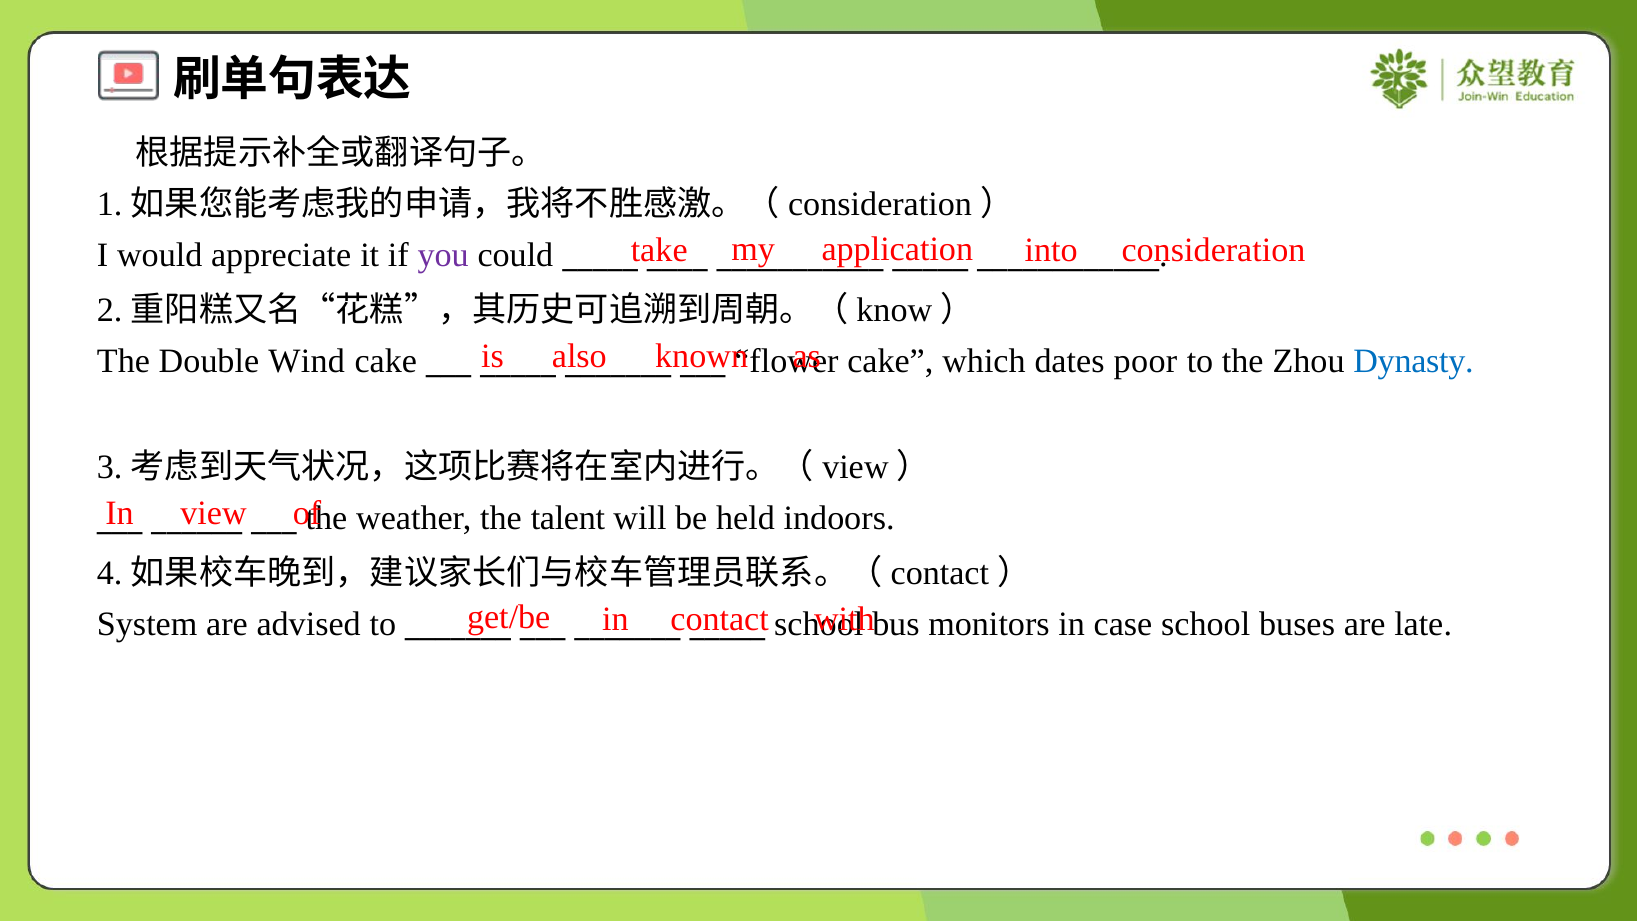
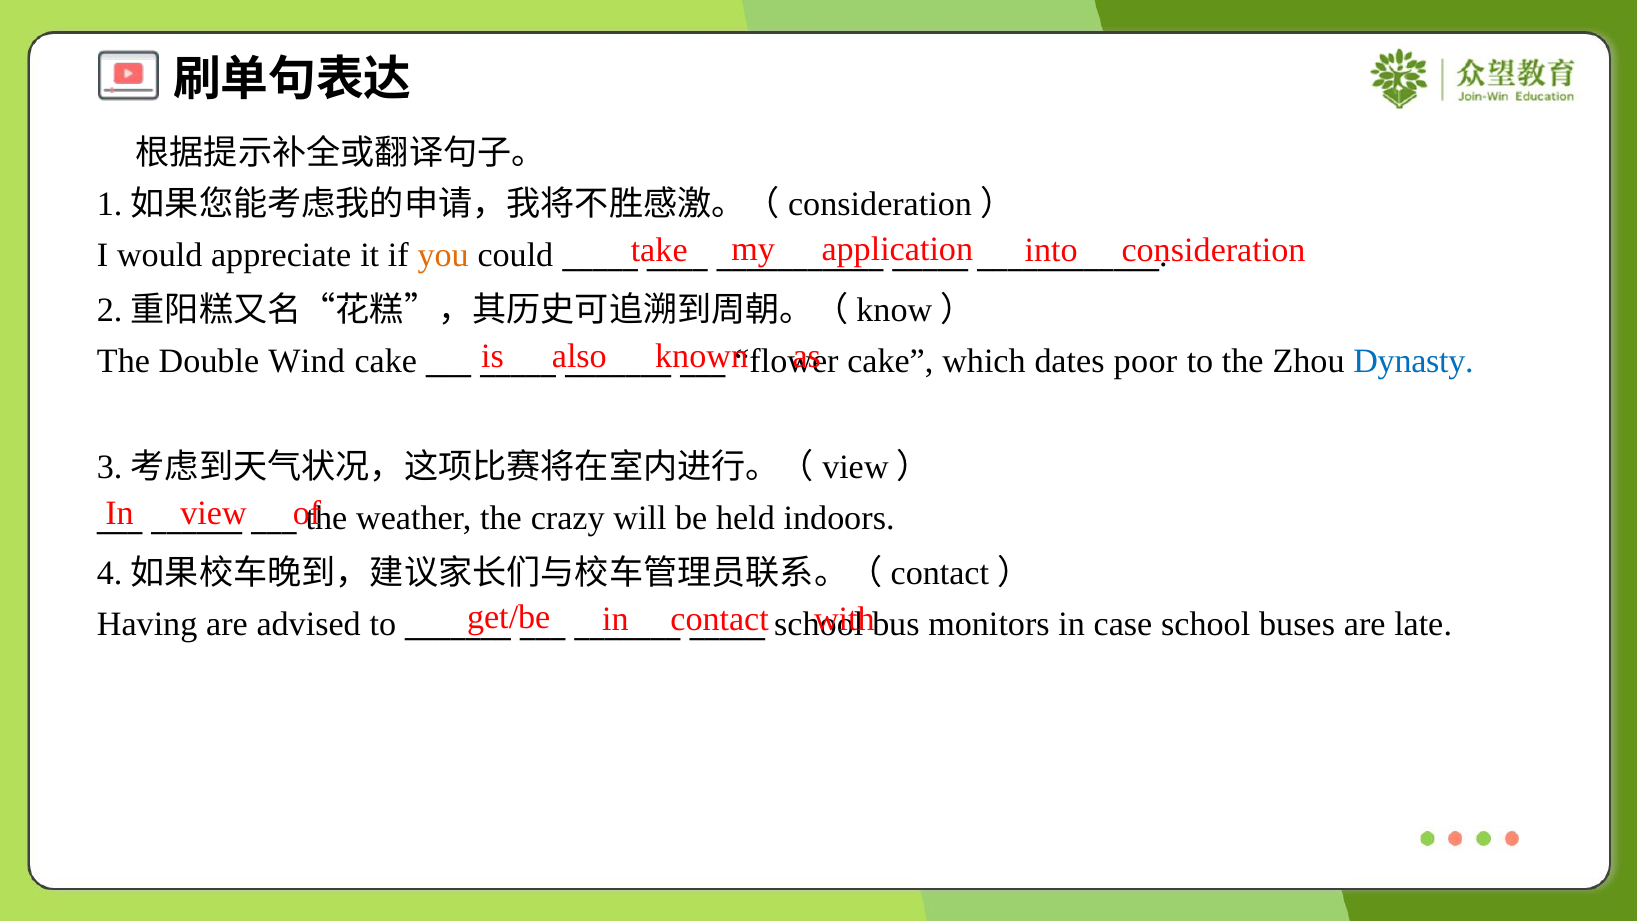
you colour: purple -> orange
talent: talent -> crazy
System: System -> Having
